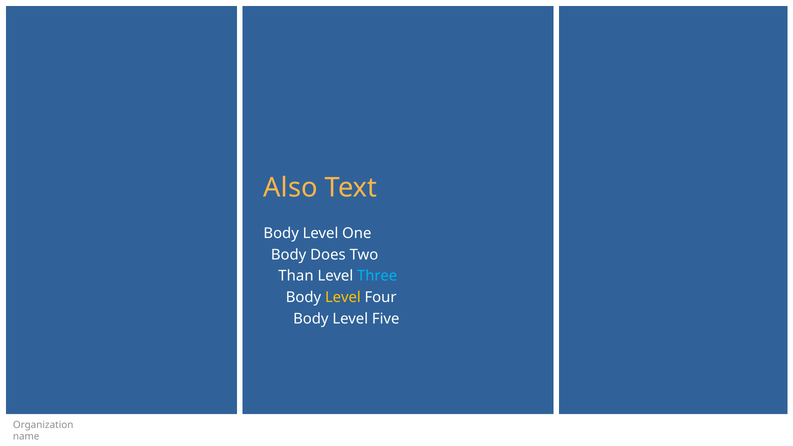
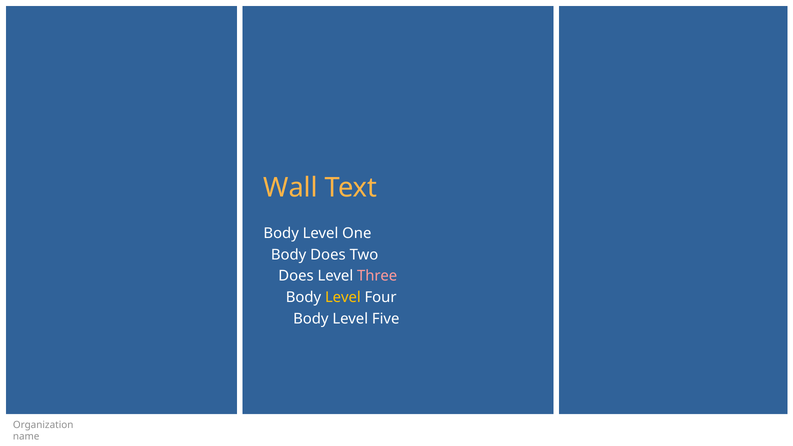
Also: Also -> Wall
Than at (296, 276): Than -> Does
Three colour: light blue -> pink
